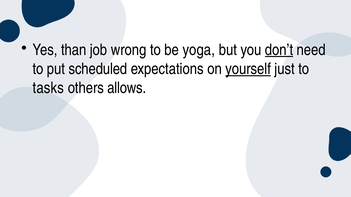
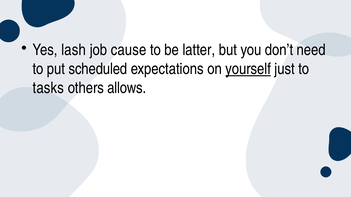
than: than -> lash
wrong: wrong -> cause
yoga: yoga -> latter
don’t underline: present -> none
